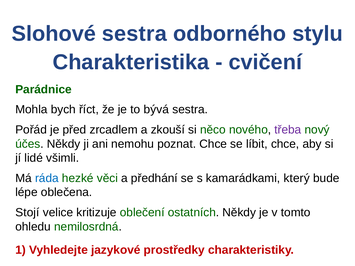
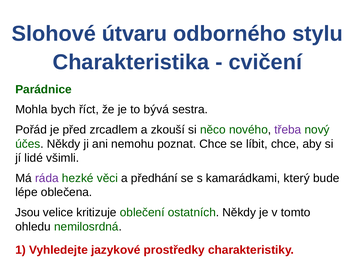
Slohové sestra: sestra -> útvaru
ráda colour: blue -> purple
Stojí: Stojí -> Jsou
